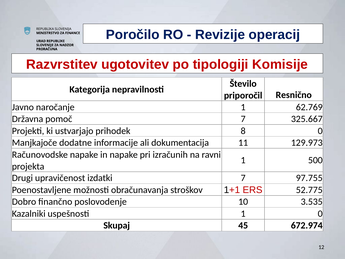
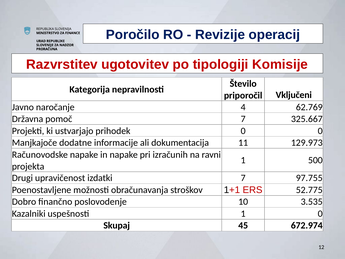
Resnično: Resnično -> Vključeni
naročanje 1: 1 -> 4
prihodek 8: 8 -> 0
